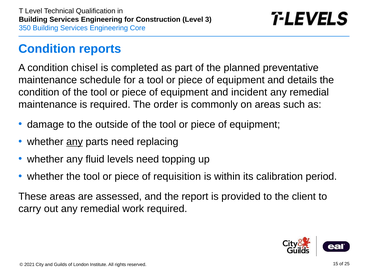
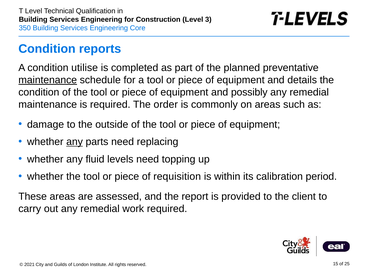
chisel: chisel -> utilise
maintenance at (48, 80) underline: none -> present
incident: incident -> possibly
